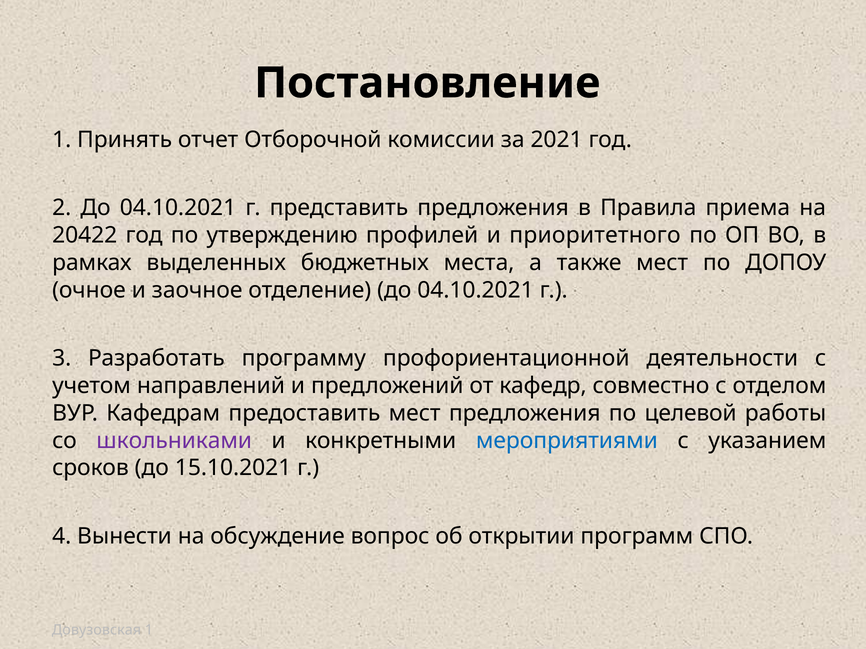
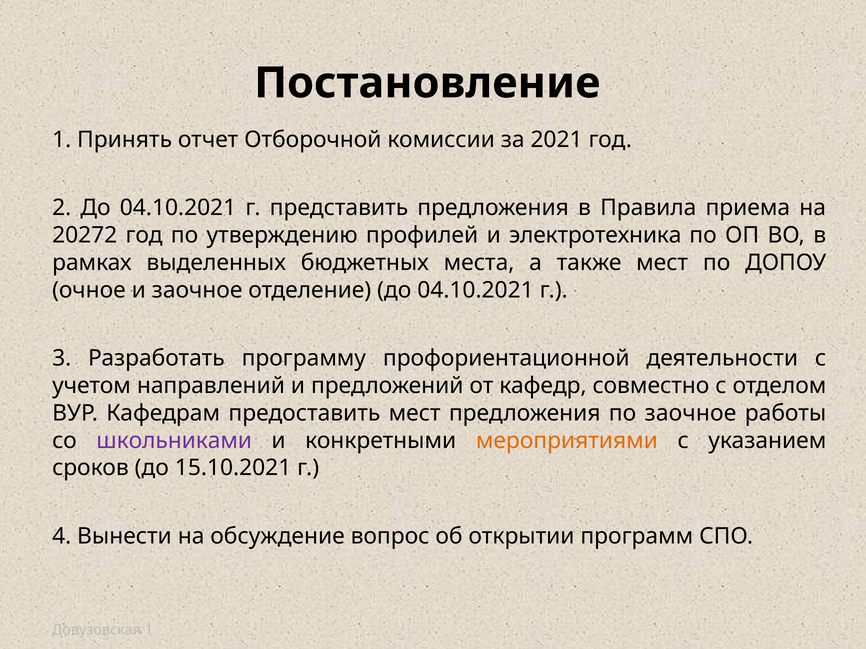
20422: 20422 -> 20272
приоритетного: приоритетного -> электротехника
по целевой: целевой -> заочное
мероприятиями colour: blue -> orange
